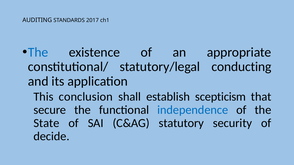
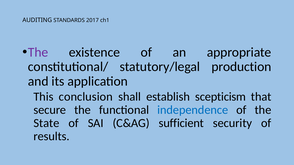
The at (38, 52) colour: blue -> purple
conducting: conducting -> production
statutory: statutory -> sufficient
decide: decide -> results
